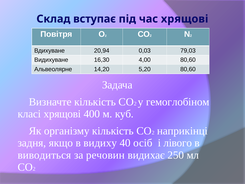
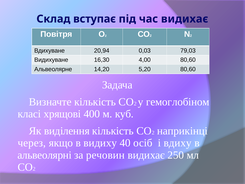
час хрящові: хрящові -> видихає
організму: організму -> виділення
задня: задня -> через
лівого: лівого -> вдиху
виводиться: виводиться -> альвеолярні
